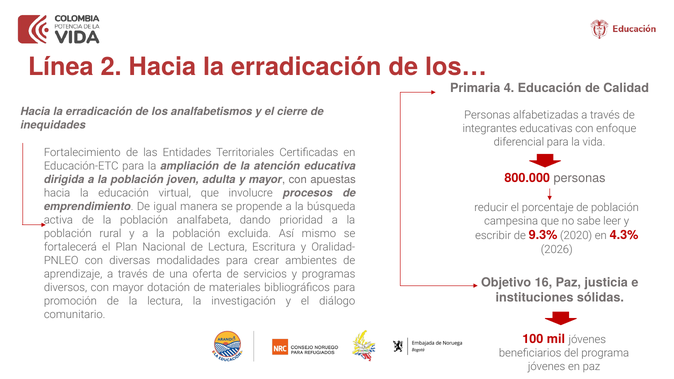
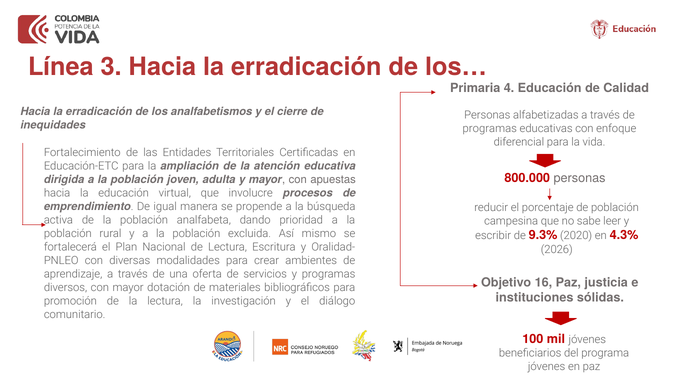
2: 2 -> 3
integrantes at (490, 128): integrantes -> programas
